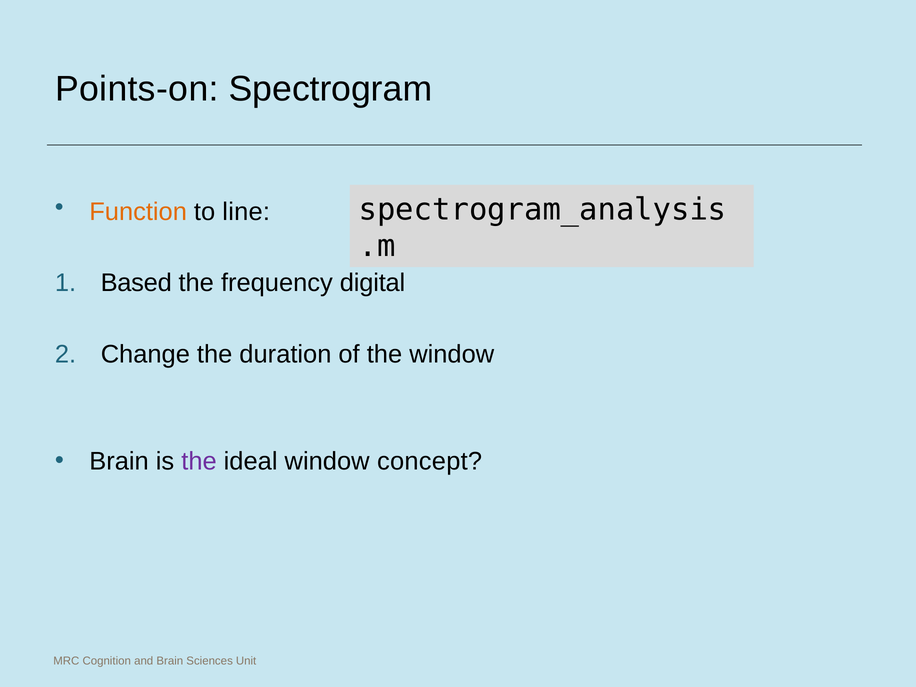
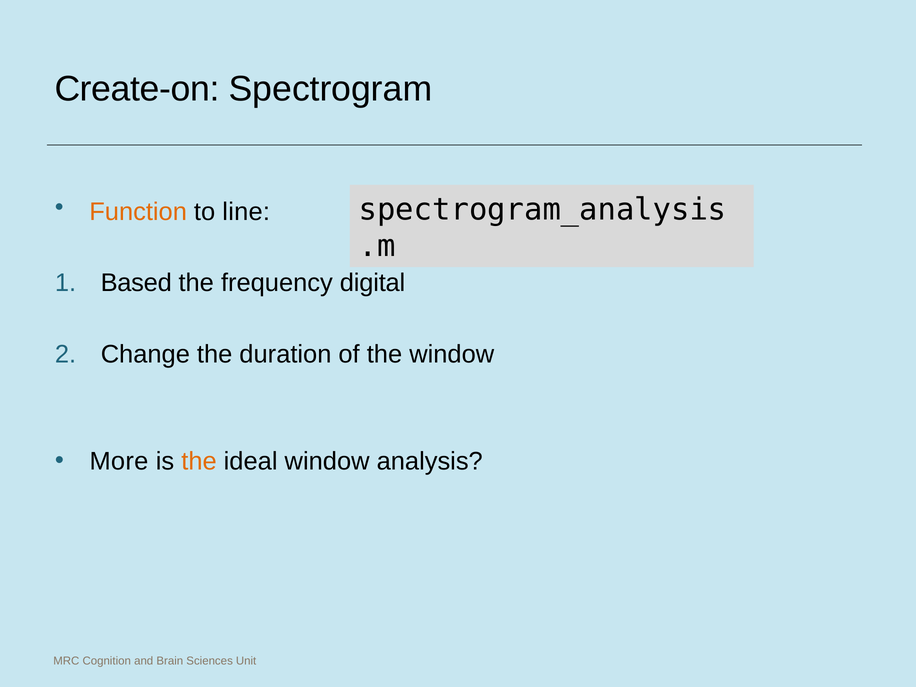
Points-on: Points-on -> Create-on
Brain at (119, 461): Brain -> More
the at (199, 461) colour: purple -> orange
concept: concept -> analysis
